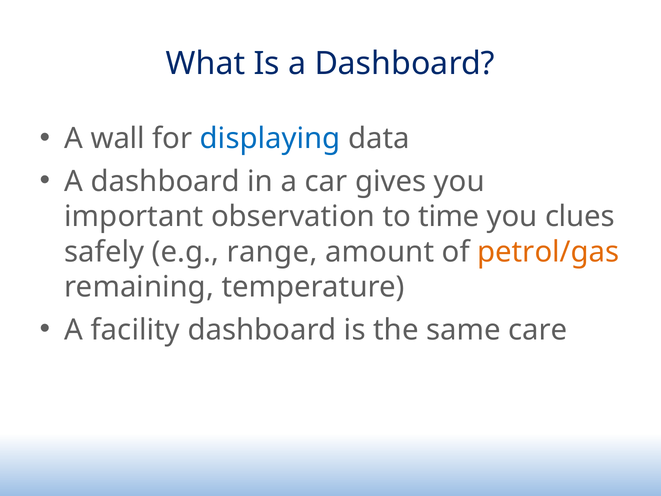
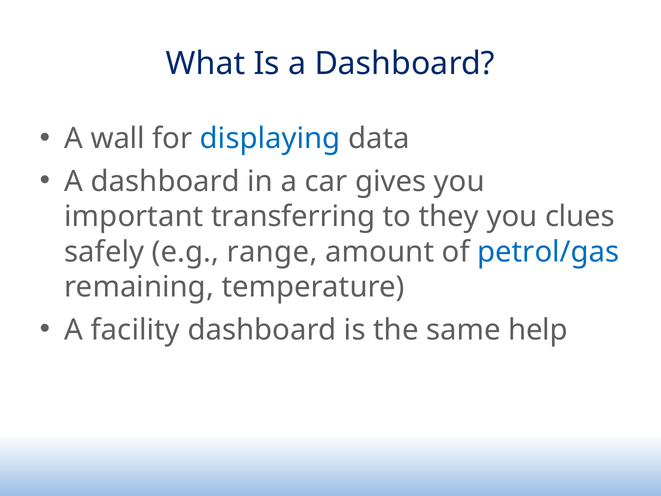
observation: observation -> transferring
time: time -> they
petrol/gas colour: orange -> blue
care: care -> help
